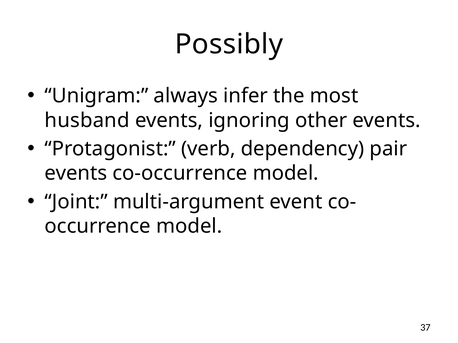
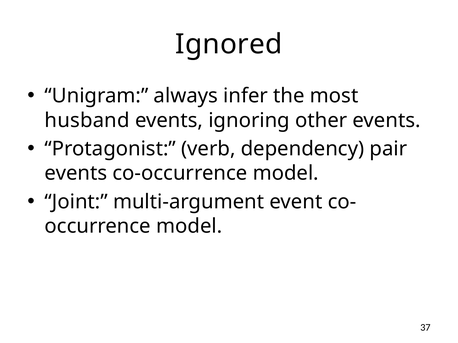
Possibly: Possibly -> Ignored
